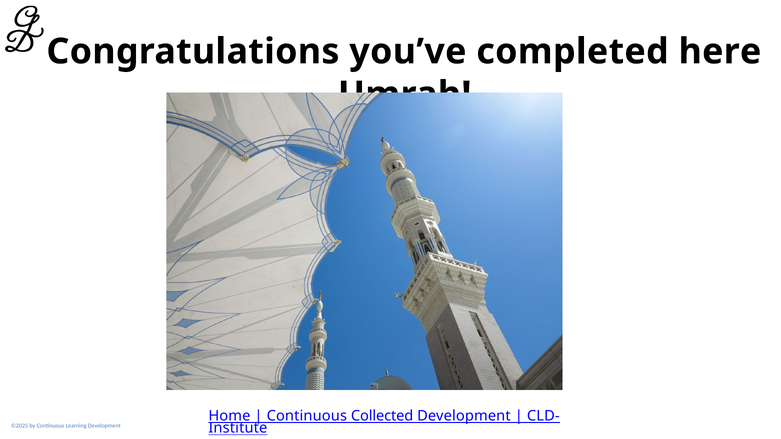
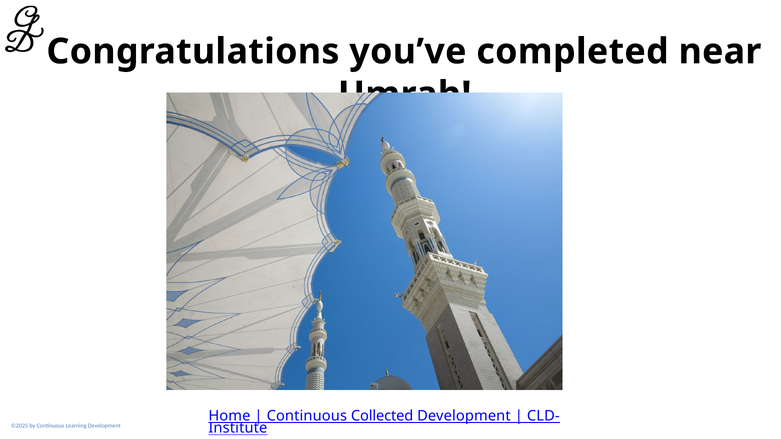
here: here -> near
